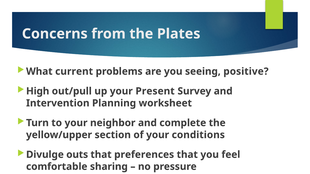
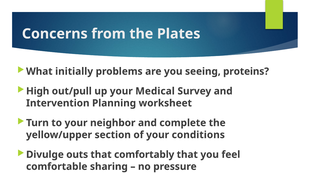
current: current -> initially
positive: positive -> proteins
Present: Present -> Medical
preferences: preferences -> comfortably
